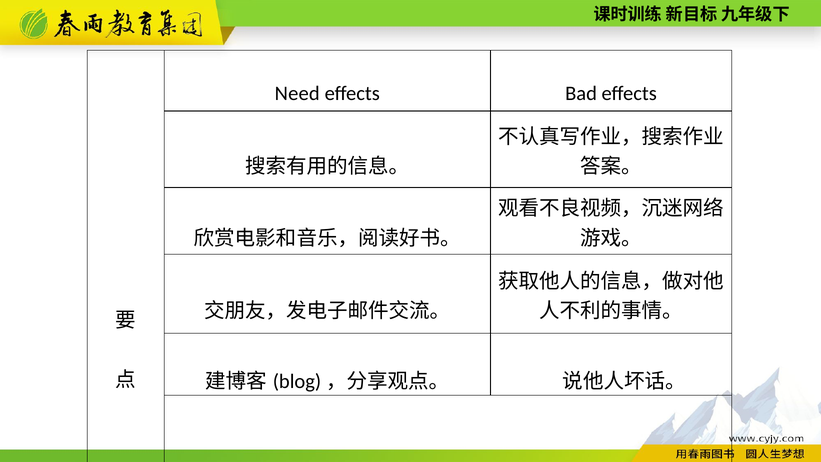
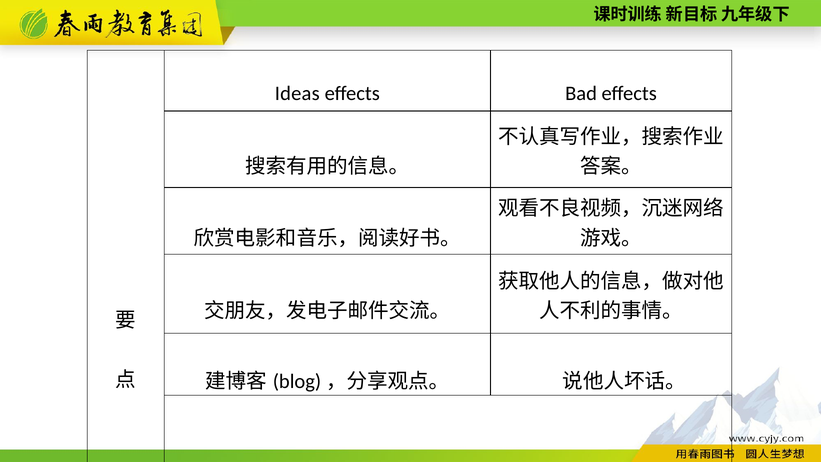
Need: Need -> Ideas
